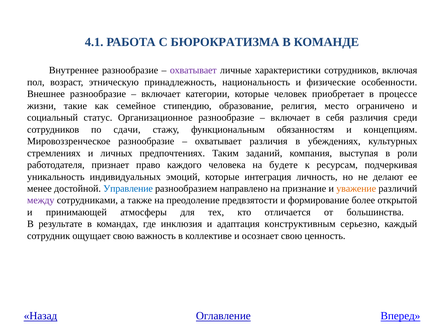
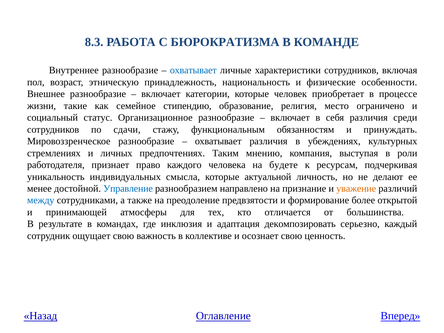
4.1: 4.1 -> 8.3
охватывает at (193, 70) colour: purple -> blue
концепциям: концепциям -> принуждать
заданий: заданий -> мнению
эмоций: эмоций -> смысла
интеграция: интеграция -> актуальной
между colour: purple -> blue
конструктивным: конструктивным -> декомпозировать
